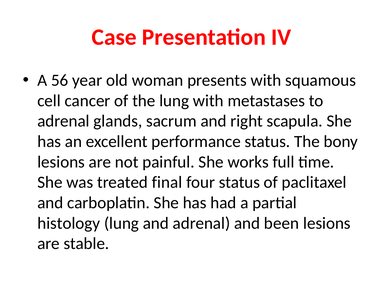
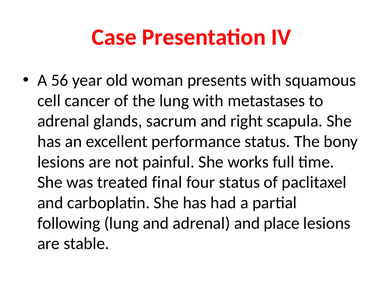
histology: histology -> following
been: been -> place
